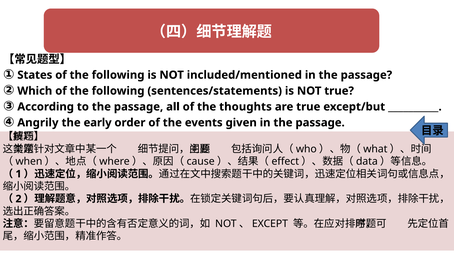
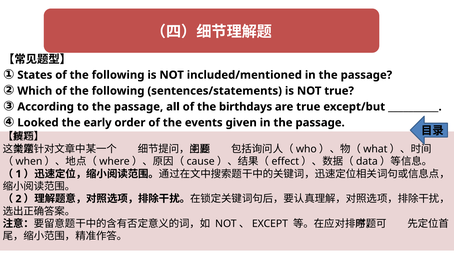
thoughts: thoughts -> birthdays
Angrily: Angrily -> Looked
